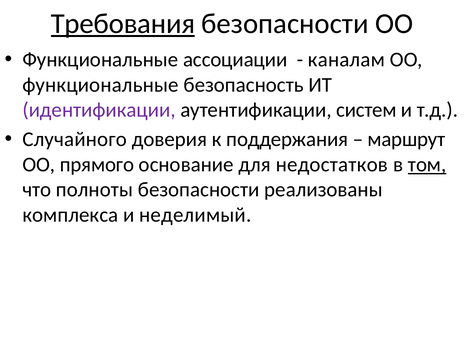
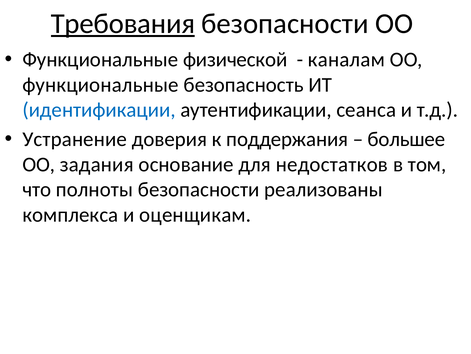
ассоциации: ассоциации -> физической
идентификации colour: purple -> blue
систем: систем -> сеанса
Случайного: Случайного -> Устранение
маршрут: маршрут -> большее
прямого: прямого -> задания
том underline: present -> none
неделимый: неделимый -> оценщикам
